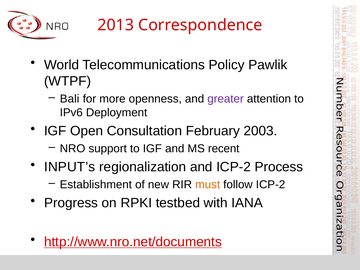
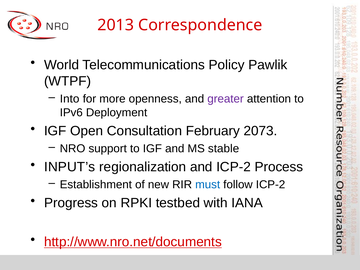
Bali: Bali -> Into
2003: 2003 -> 2073
recent: recent -> stable
must colour: orange -> blue
